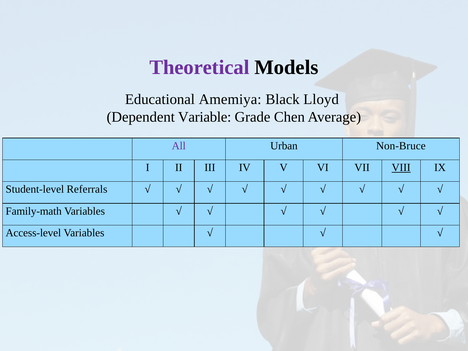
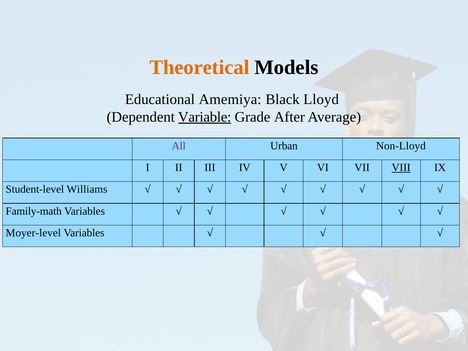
Theoretical colour: purple -> orange
Variable underline: none -> present
Chen: Chen -> After
Non-Bruce: Non-Bruce -> Non-Lloyd
Referrals: Referrals -> Williams
Access-level: Access-level -> Moyer-level
